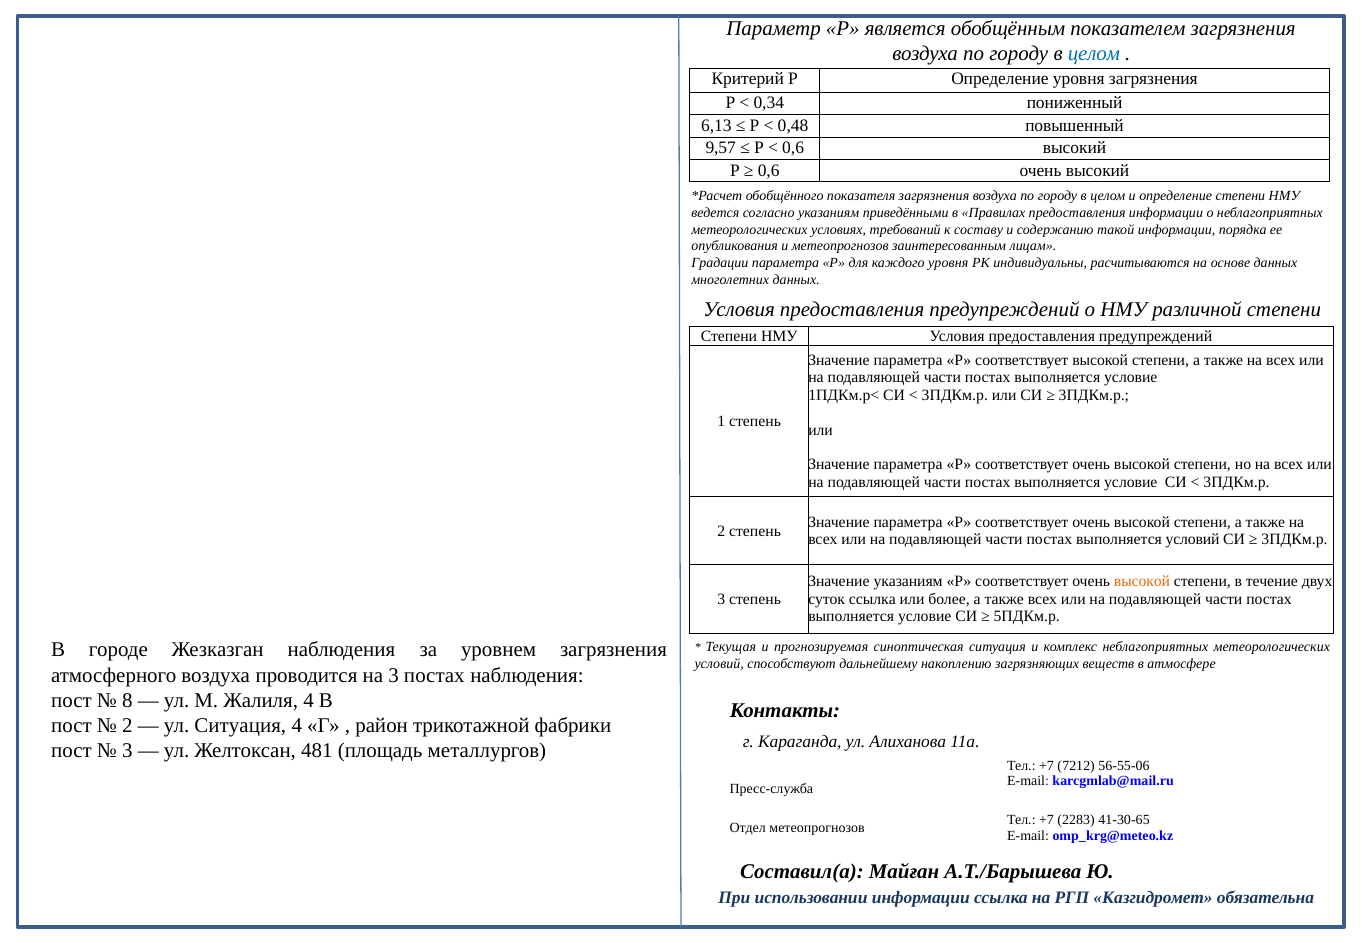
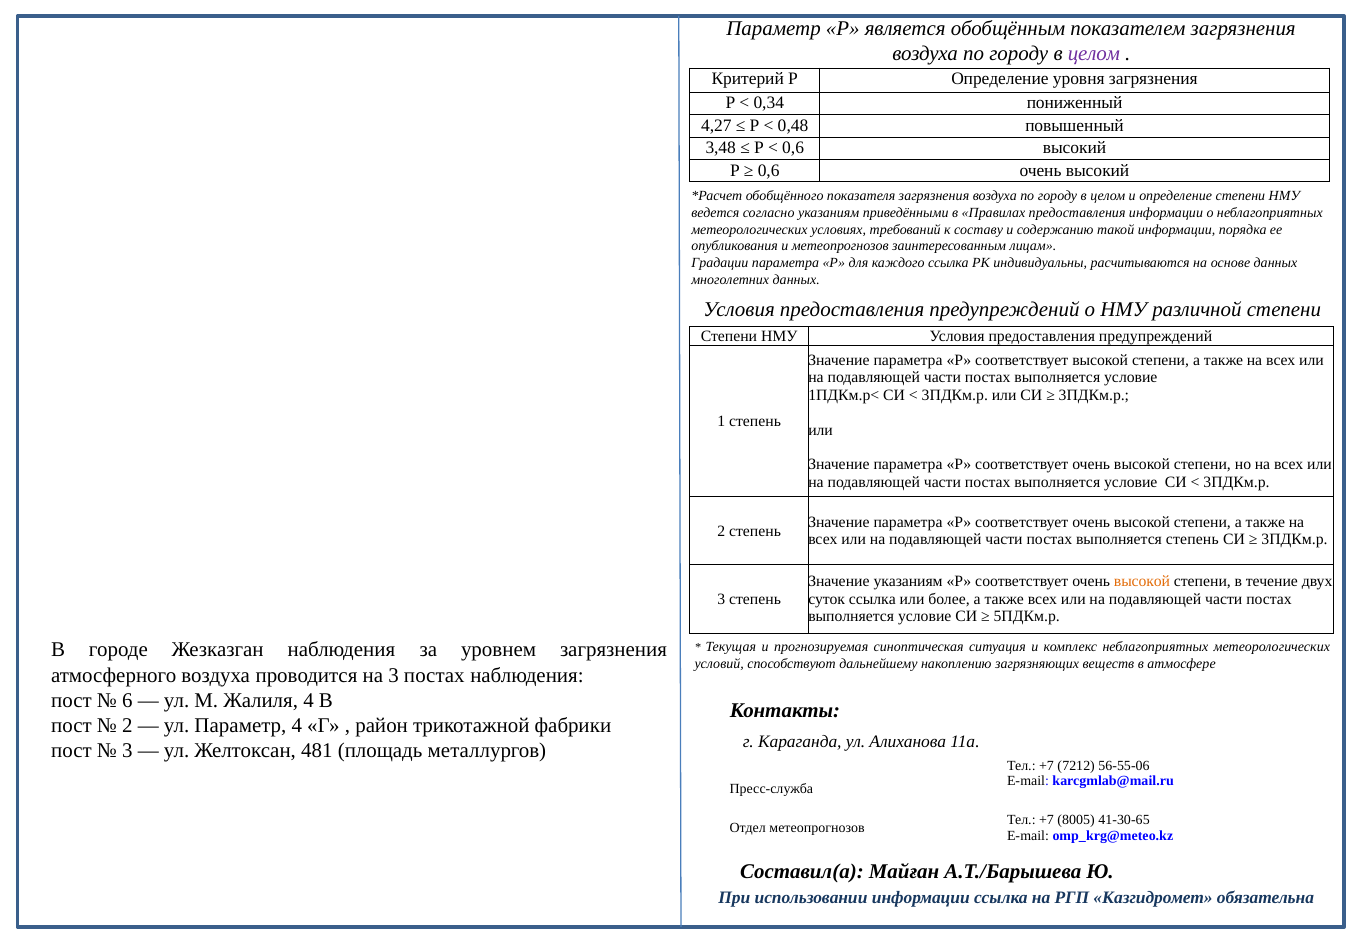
целом at (1094, 54) colour: blue -> purple
6,13: 6,13 -> 4,27
9,57: 9,57 -> 3,48
каждого уровня: уровня -> ссылка
выполняется условий: условий -> степень
8: 8 -> 6
ул Ситуация: Ситуация -> Параметр
2283: 2283 -> 8005
